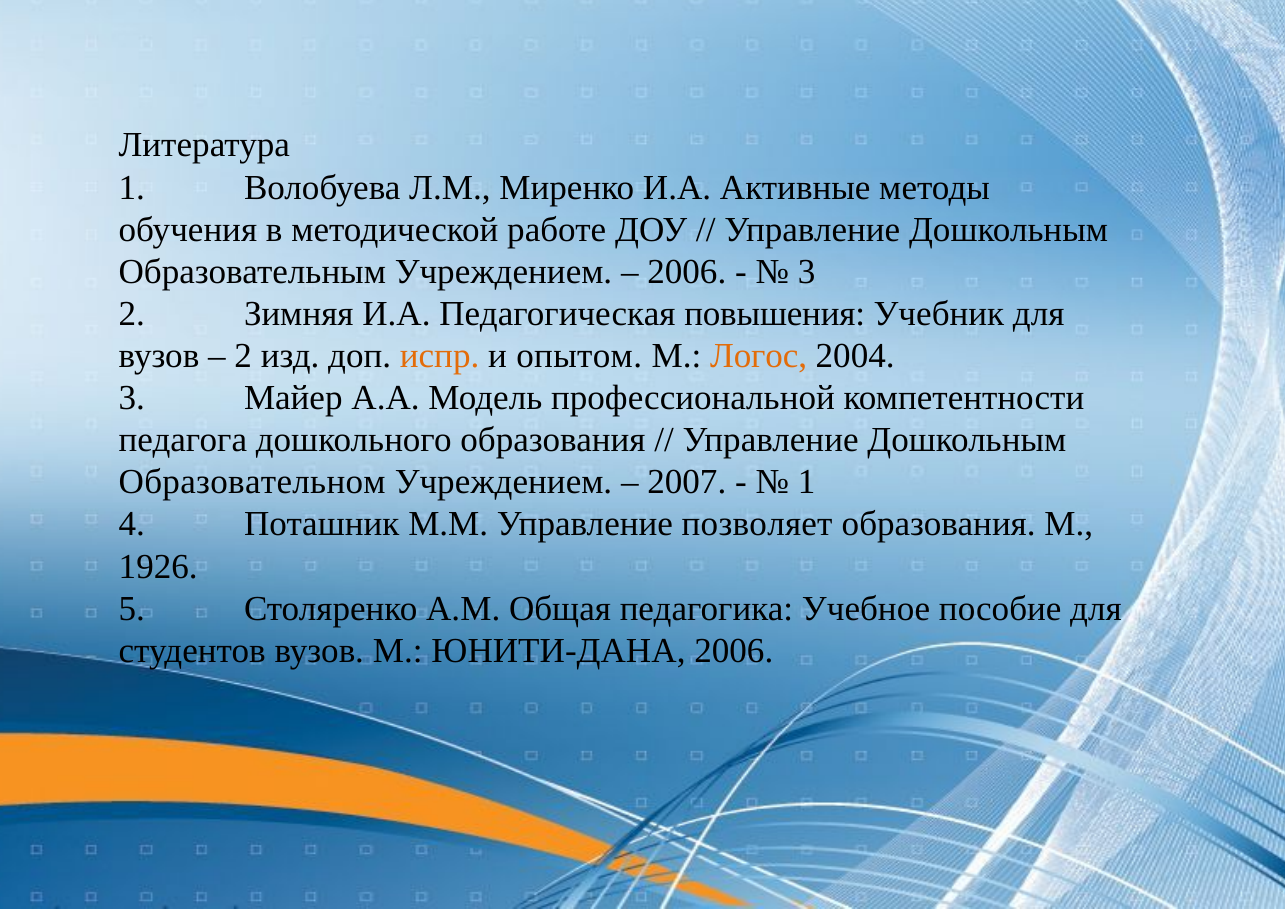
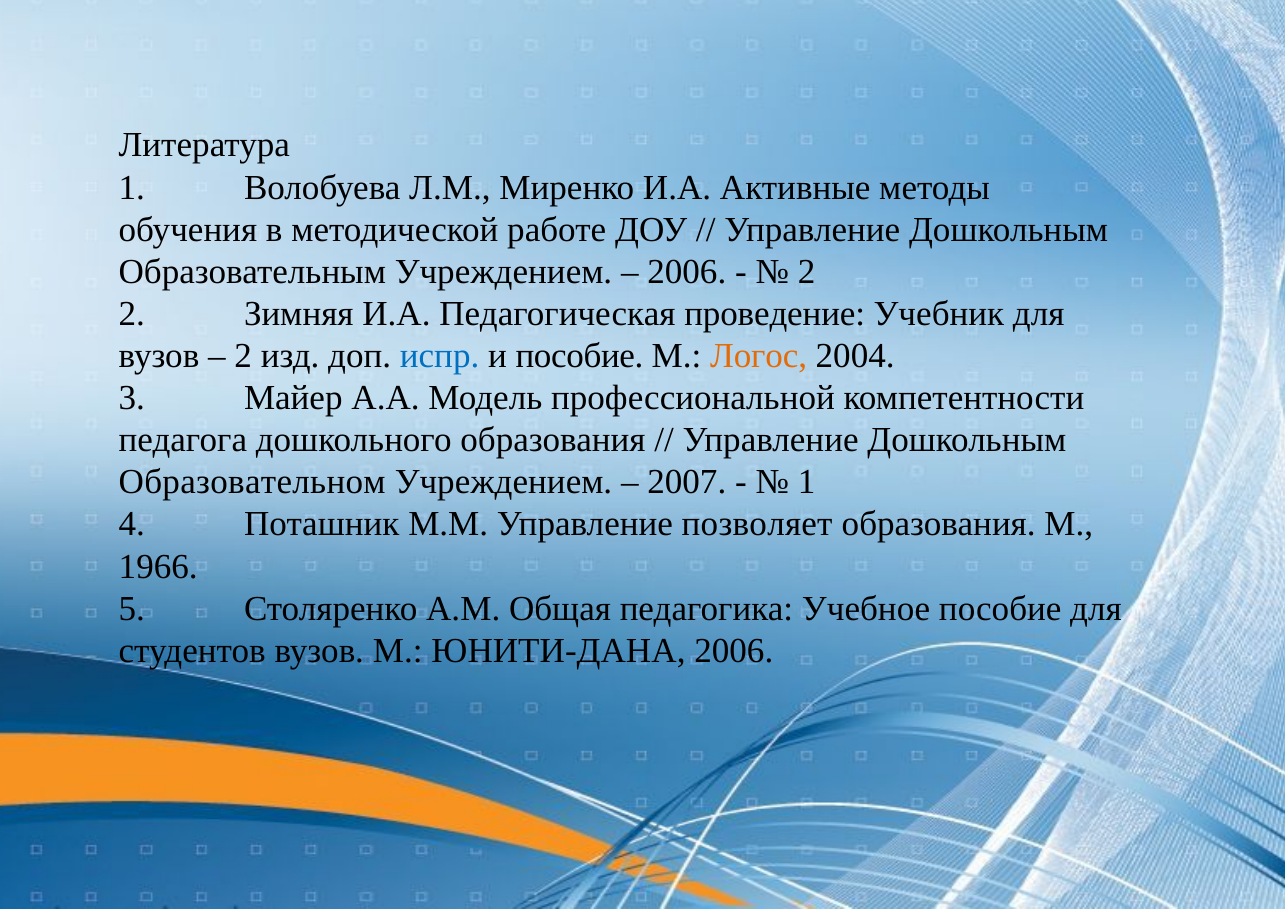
3 at (807, 272): 3 -> 2
повышения: повышения -> проведение
испр colour: orange -> blue
и опытом: опытом -> пособие
1926: 1926 -> 1966
